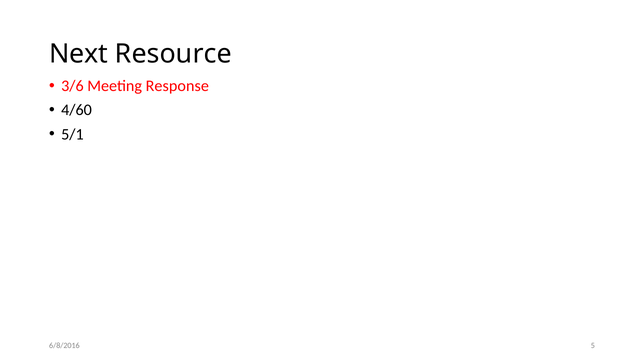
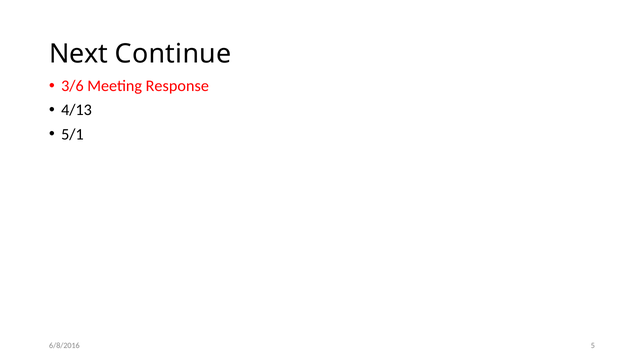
Resource: Resource -> Continue
4/60: 4/60 -> 4/13
